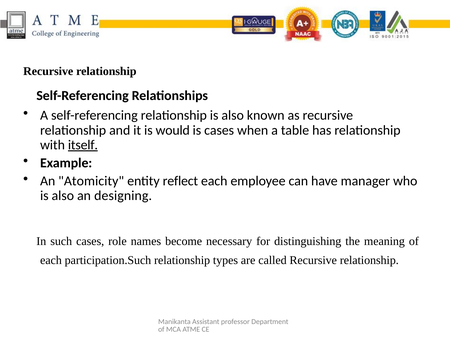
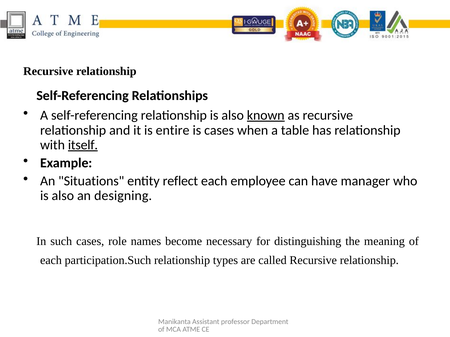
known underline: none -> present
would: would -> entire
Atomicity: Atomicity -> Situations
